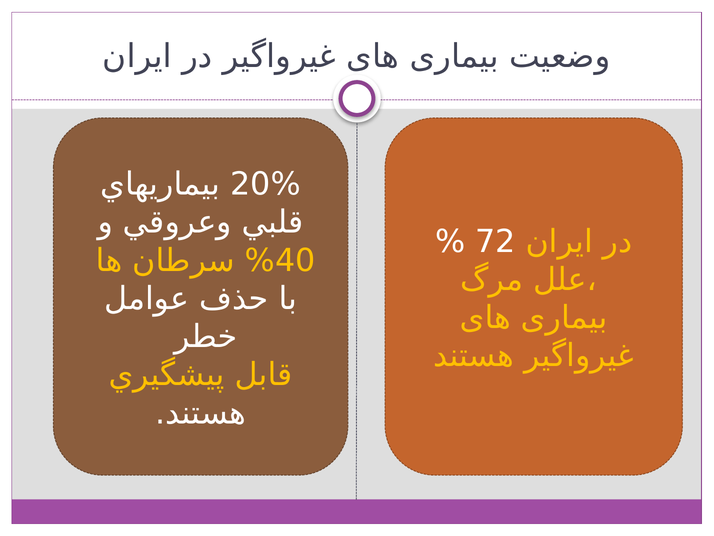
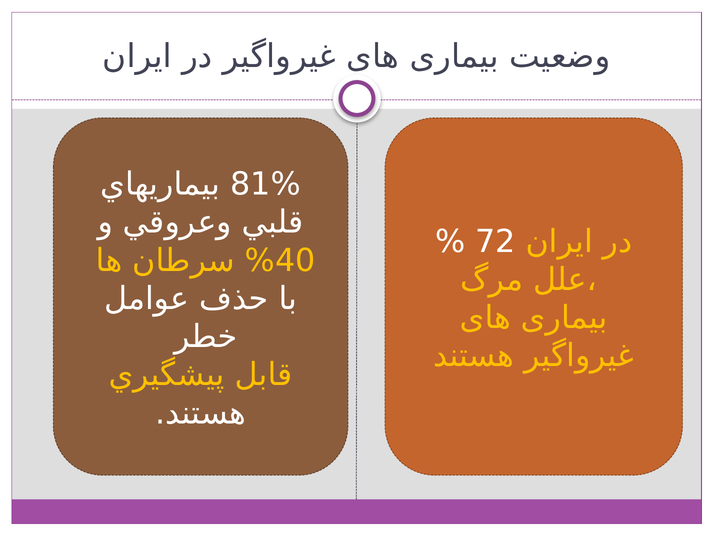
20%: 20% -> 81%
